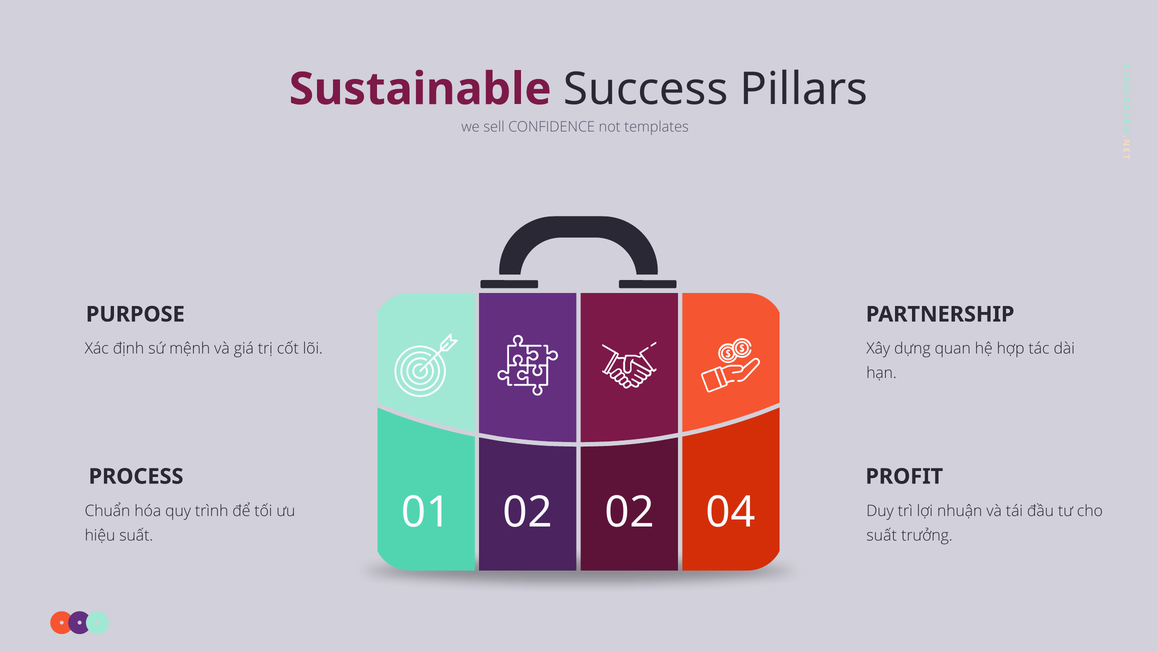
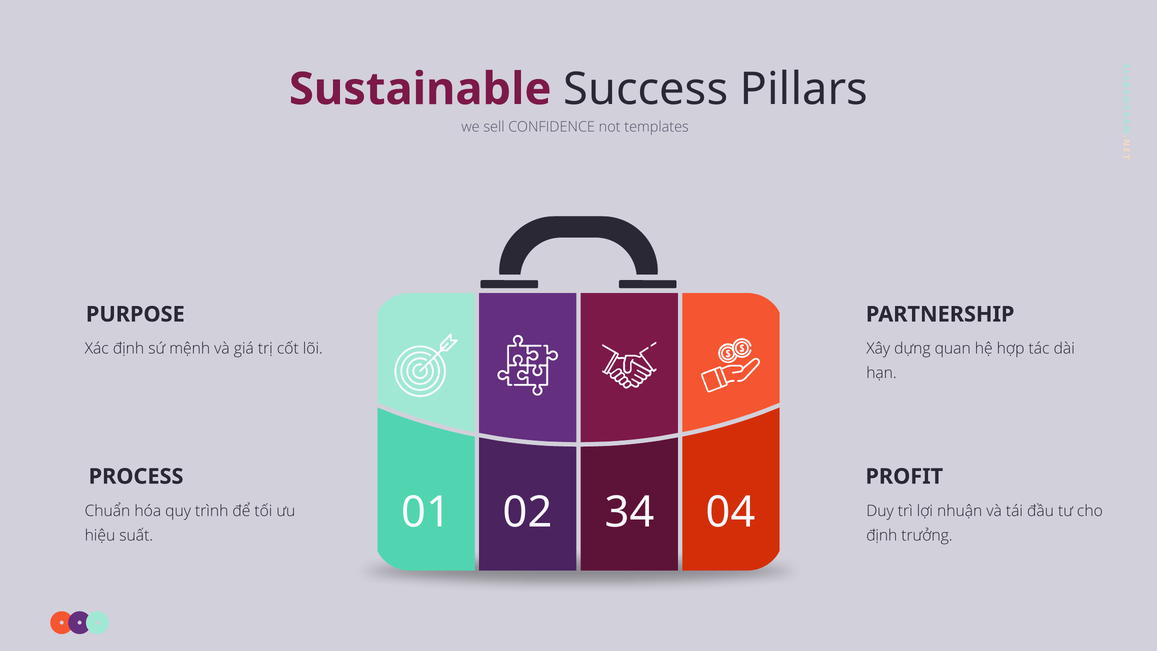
02 02: 02 -> 34
suất at (882, 535): suất -> định
